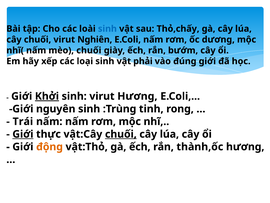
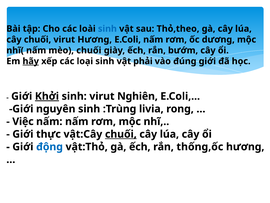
Thỏ,chấy: Thỏ,chấy -> Thỏ,theo
virut Nghiên: Nghiên -> Hương
hãy underline: none -> present
virut Hương: Hương -> Nghiên
tinh: tinh -> livia
Trái: Trái -> Việc
Giới at (23, 134) underline: present -> none
động colour: orange -> blue
thành,ốc: thành,ốc -> thống,ốc
